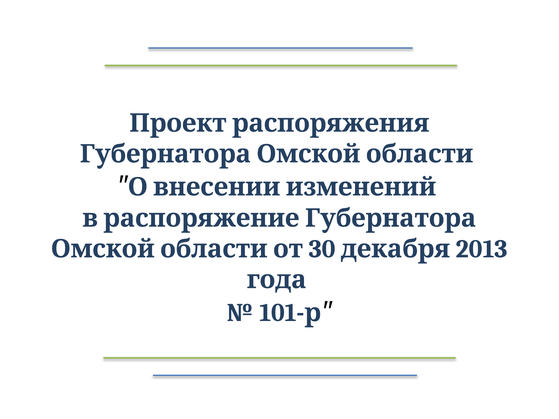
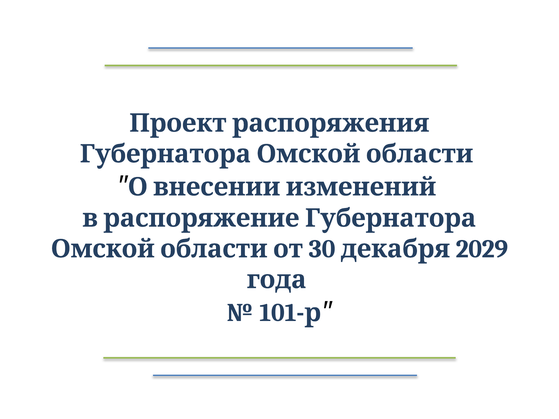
2013: 2013 -> 2029
